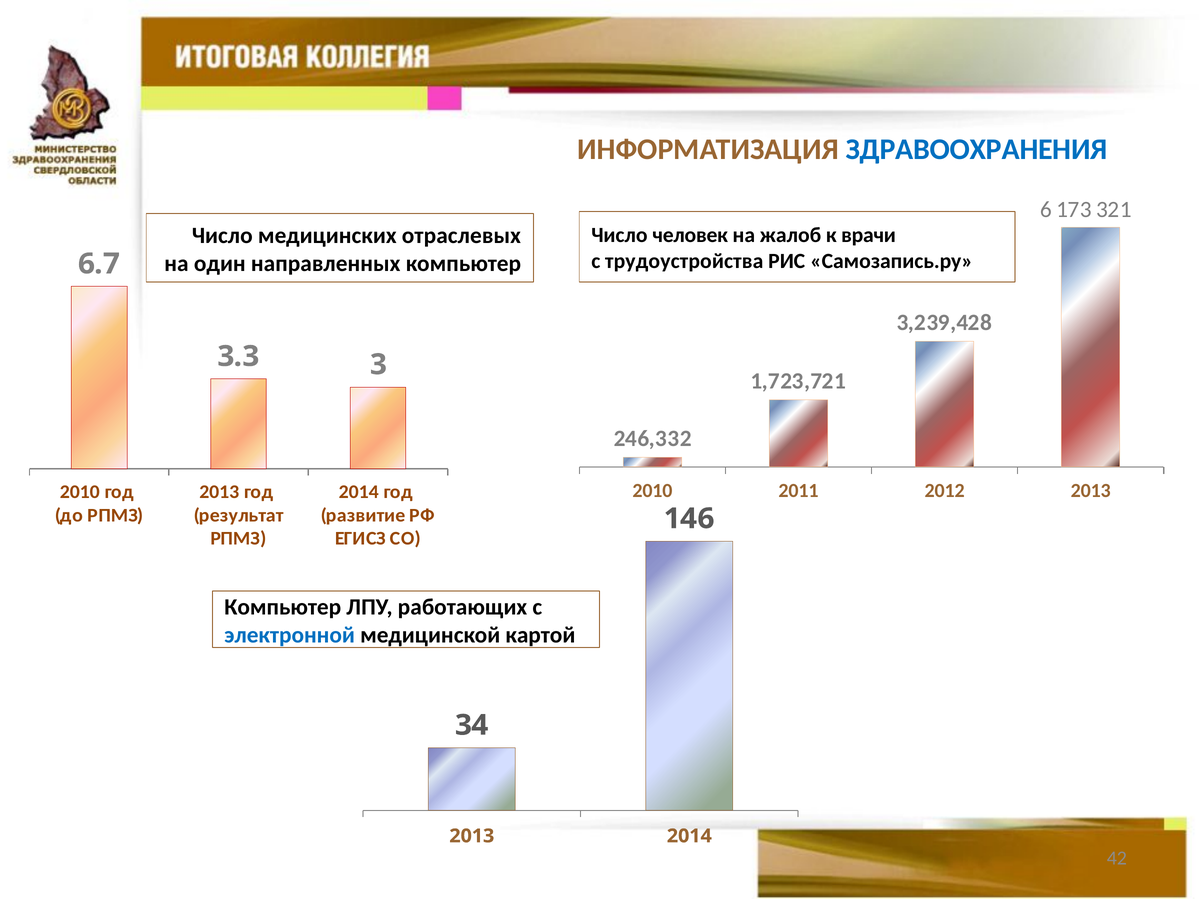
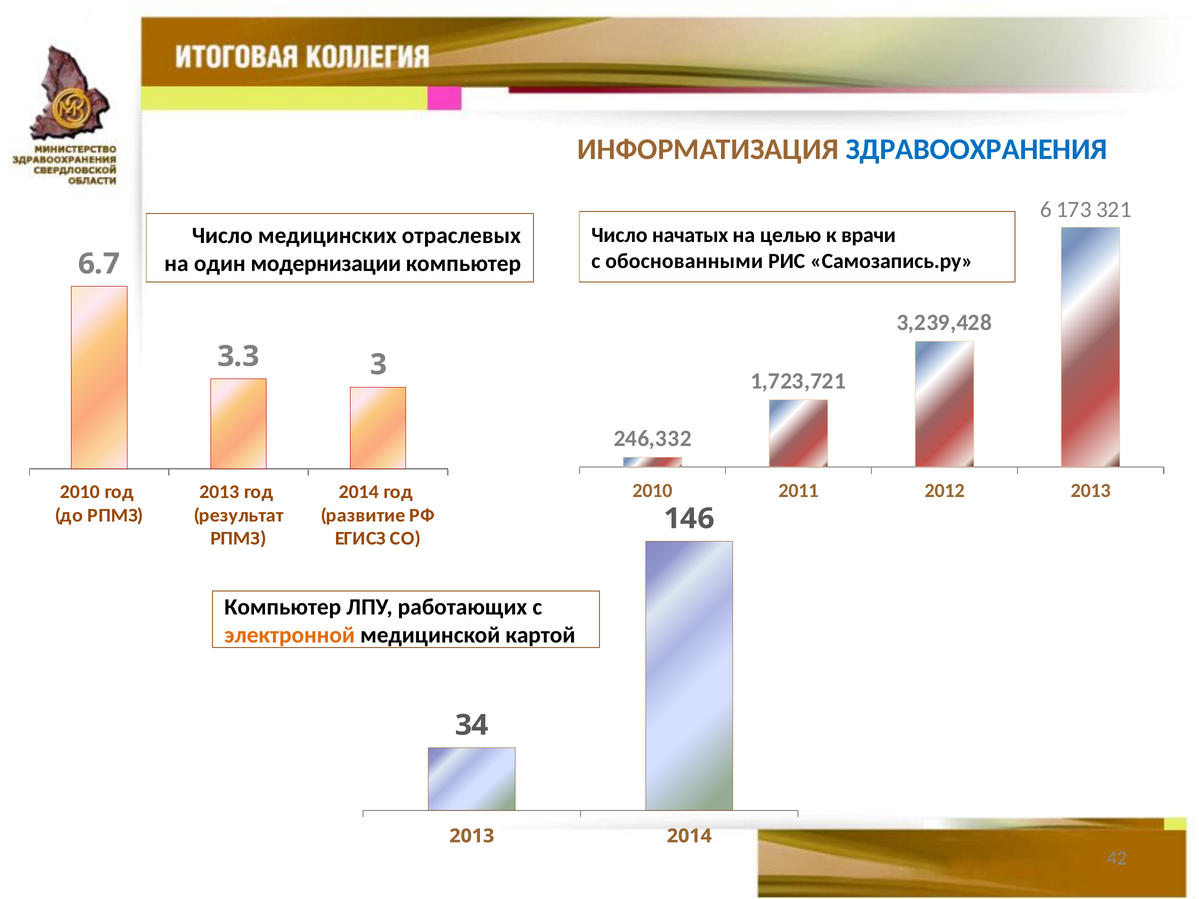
человек: человек -> начатых
жалоб: жалоб -> целью
трудоустройства: трудоустройства -> обоснованными
направленных: направленных -> модернизации
электронной colour: blue -> orange
